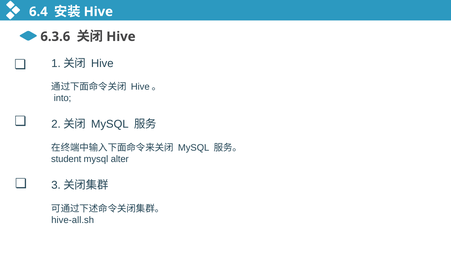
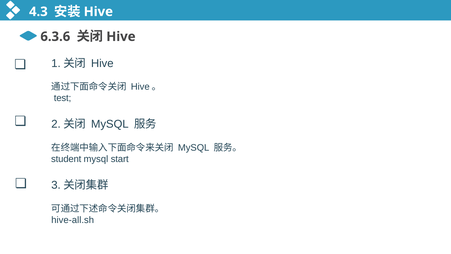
6.4: 6.4 -> 4.3
into: into -> test
alter: alter -> start
